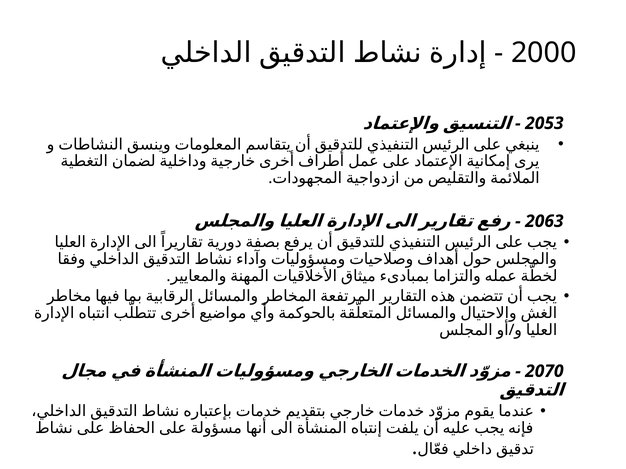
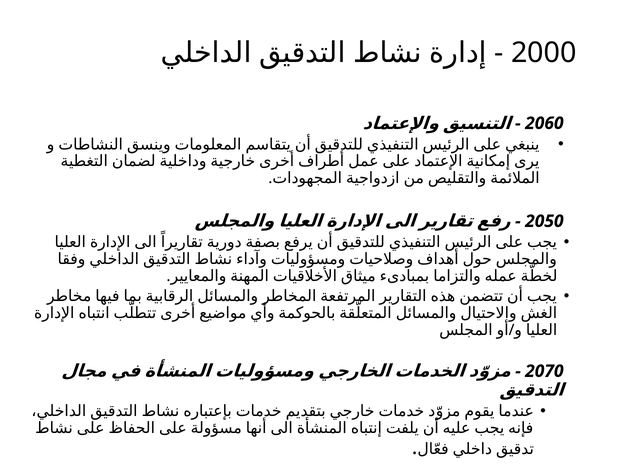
2053: 2053 -> 2060
2063: 2063 -> 2050
